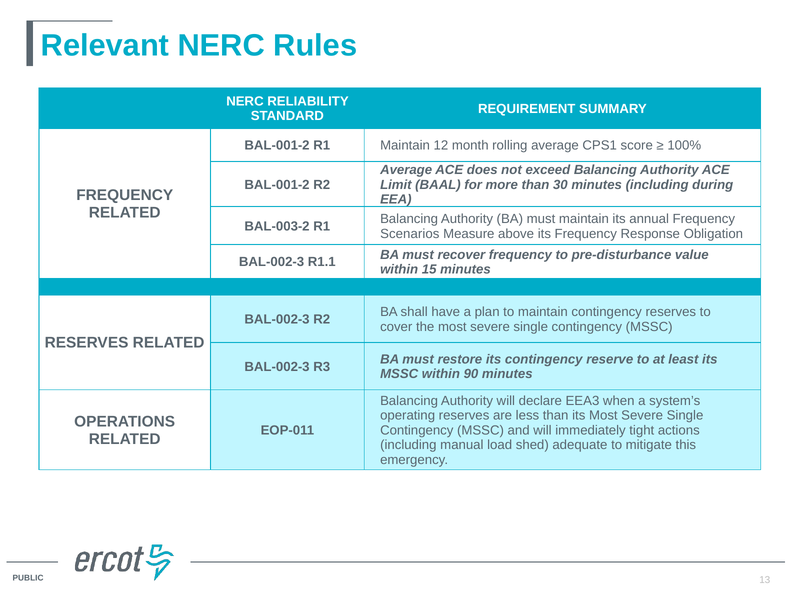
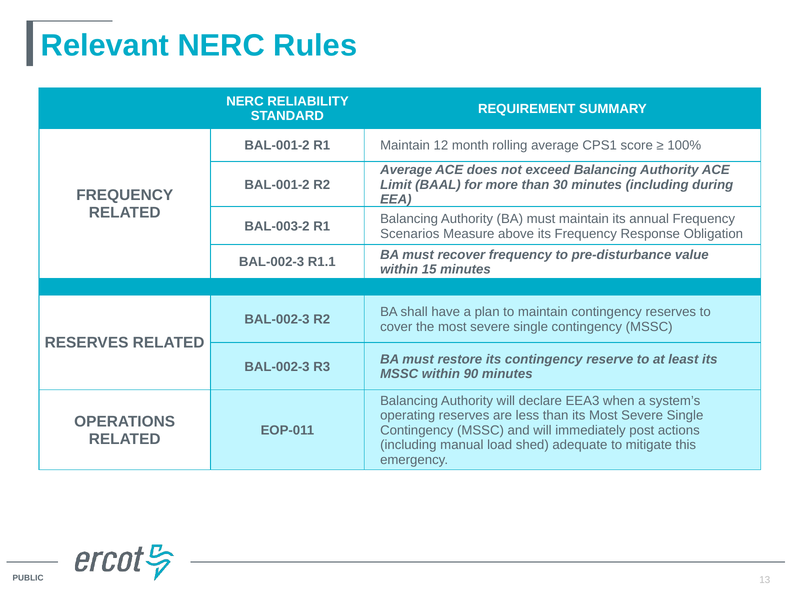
tight: tight -> post
